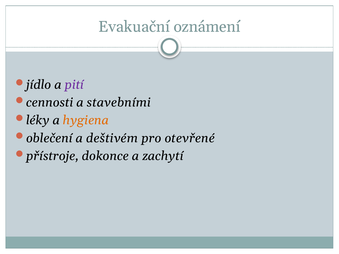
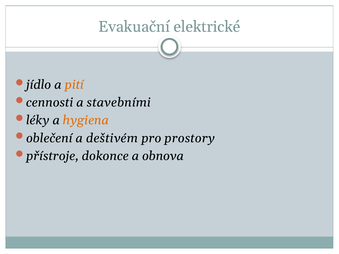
oznámení: oznámení -> elektrické
pití colour: purple -> orange
otevřené: otevřené -> prostory
zachytí: zachytí -> obnova
